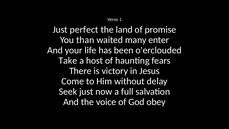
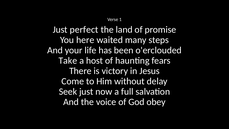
than: than -> here
enter: enter -> steps
